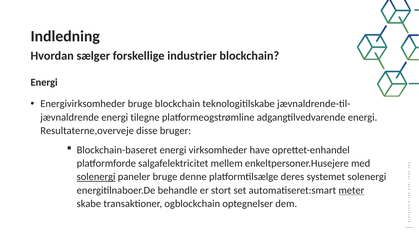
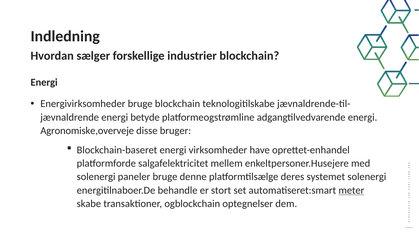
tilegne: tilegne -> betyde
Resultaterne,overveje: Resultaterne,overveje -> Agronomiske,overveje
solenergi at (96, 177) underline: present -> none
